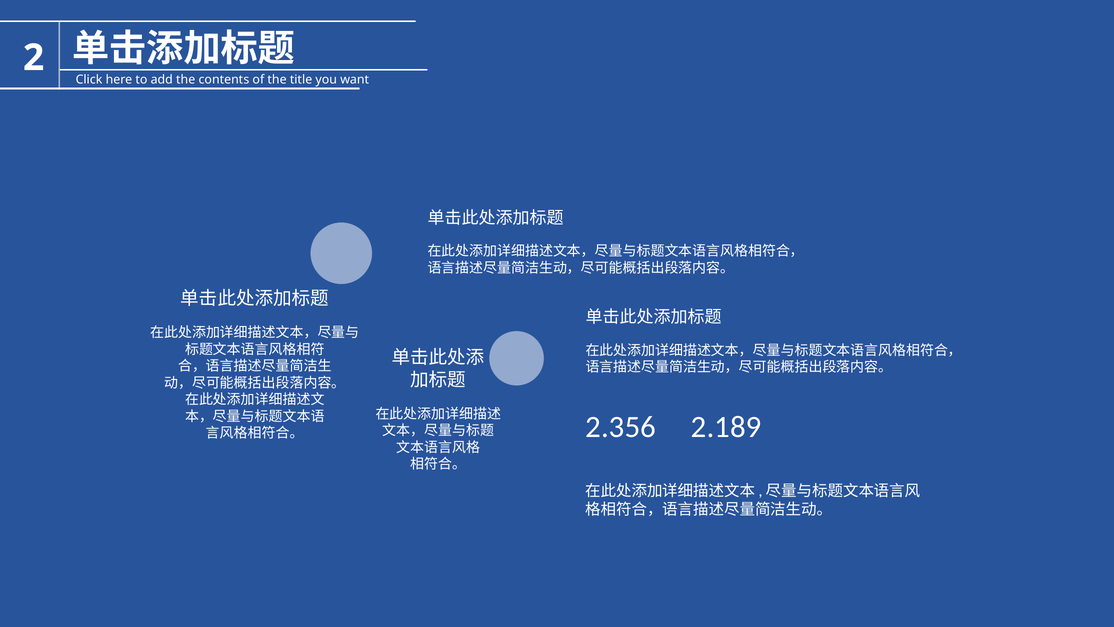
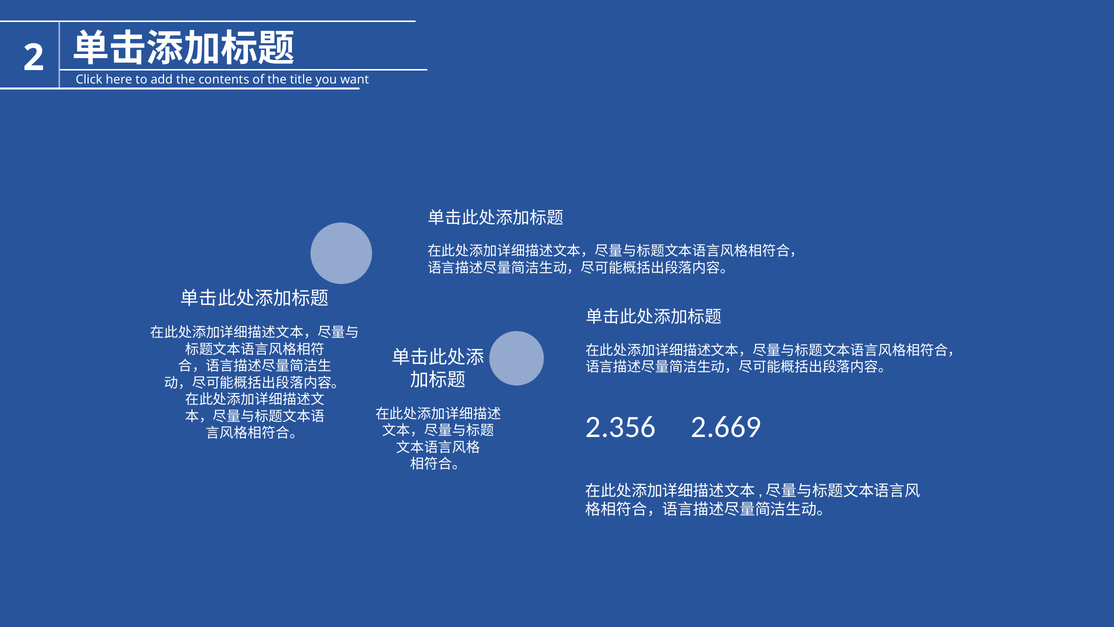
2.189: 2.189 -> 2.669
